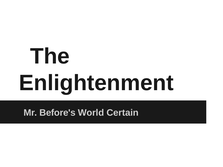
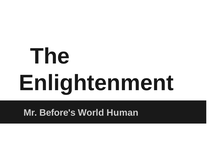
Certain: Certain -> Human
